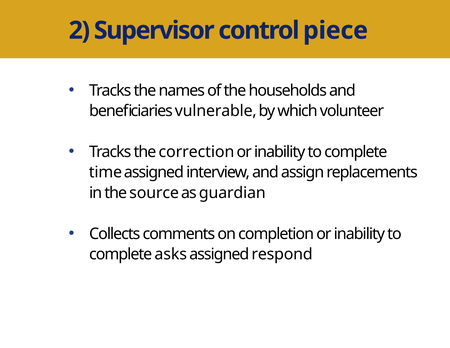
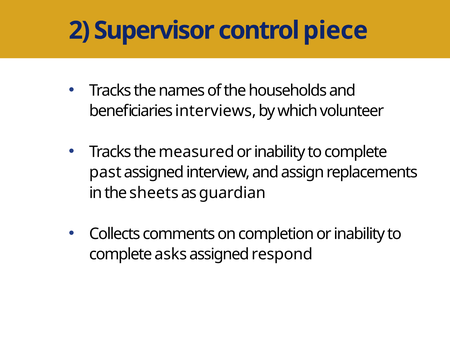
vulnerable: vulnerable -> interviews
correction: correction -> measured
time: time -> past
source: source -> sheets
